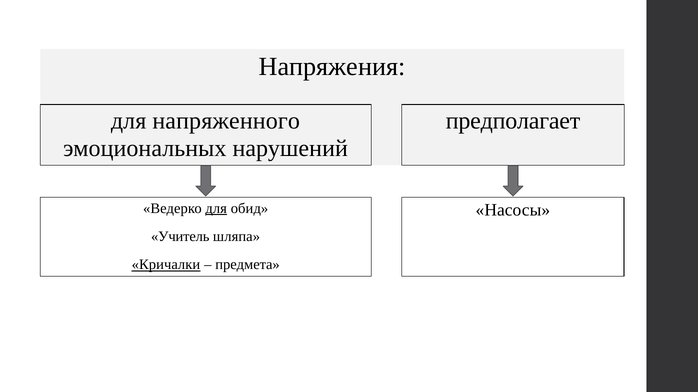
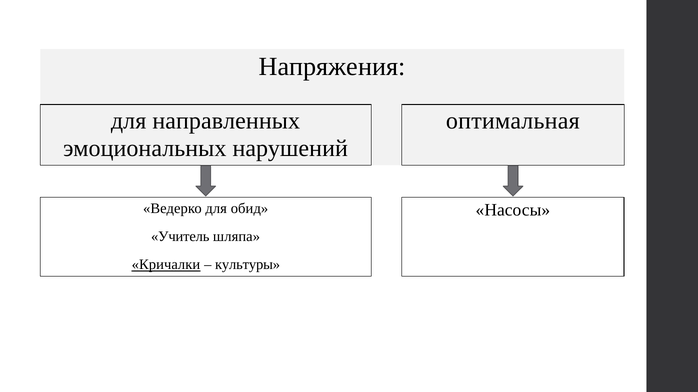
напряженного: напряженного -> направленных
предполагает: предполагает -> оптимальная
для at (216, 209) underline: present -> none
предмета: предмета -> культуры
